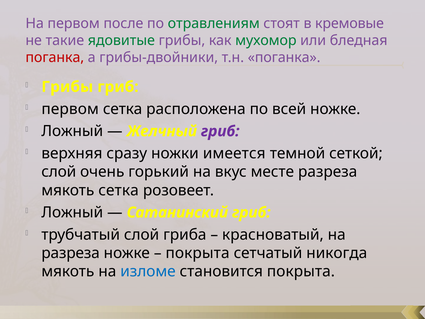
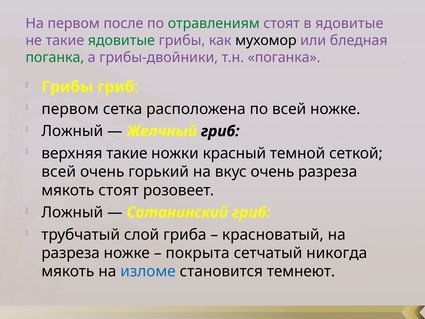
в кремовые: кремовые -> ядовитые
мухомор colour: green -> black
поганка at (55, 57) colour: red -> green
гриб at (220, 131) colour: purple -> black
верхняя сразу: сразу -> такие
имеется: имеется -> красный
слой at (59, 172): слой -> всей
вкус месте: месте -> очень
мякоть сетка: сетка -> стоят
становится покрыта: покрыта -> темнеют
